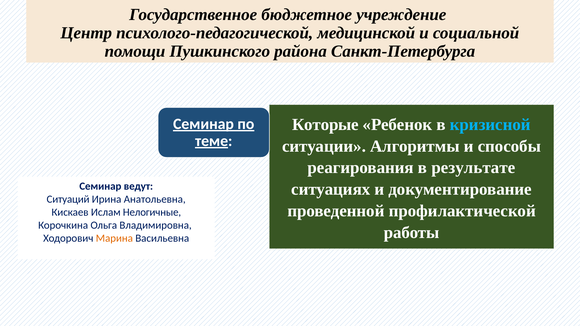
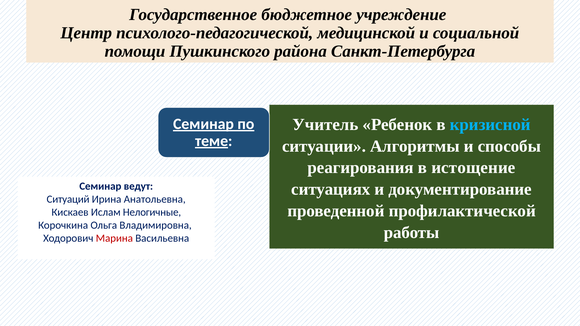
Которые: Которые -> Учитель
результате: результате -> истощение
Марина colour: orange -> red
